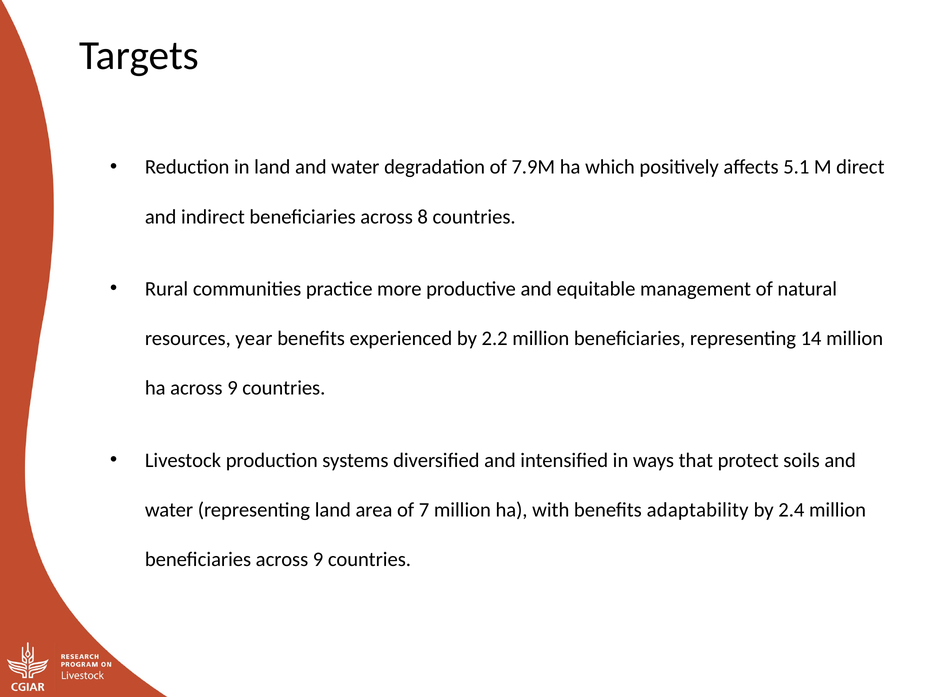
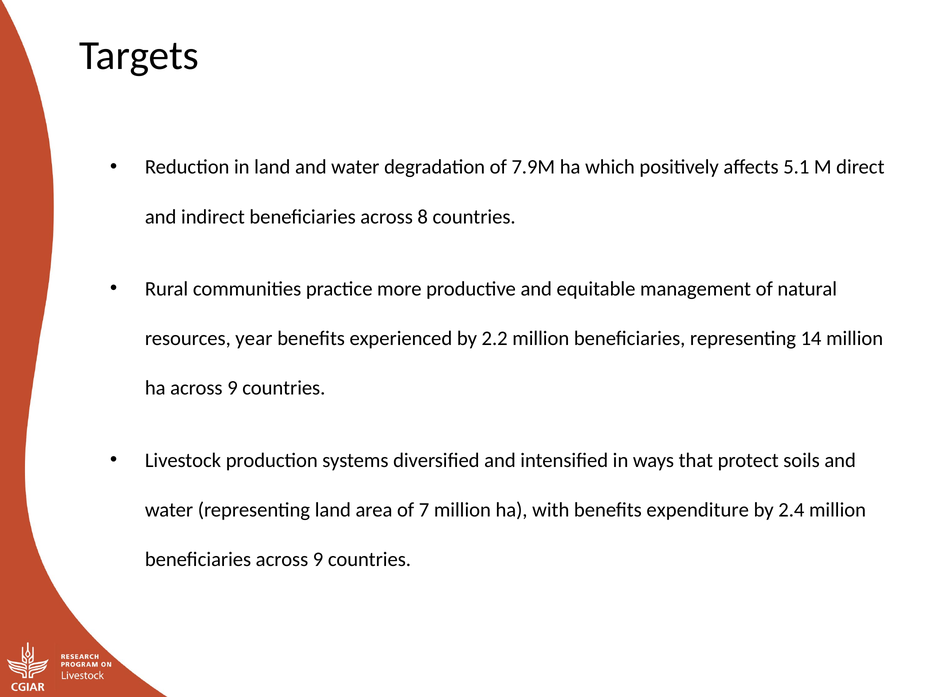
adaptability: adaptability -> expenditure
